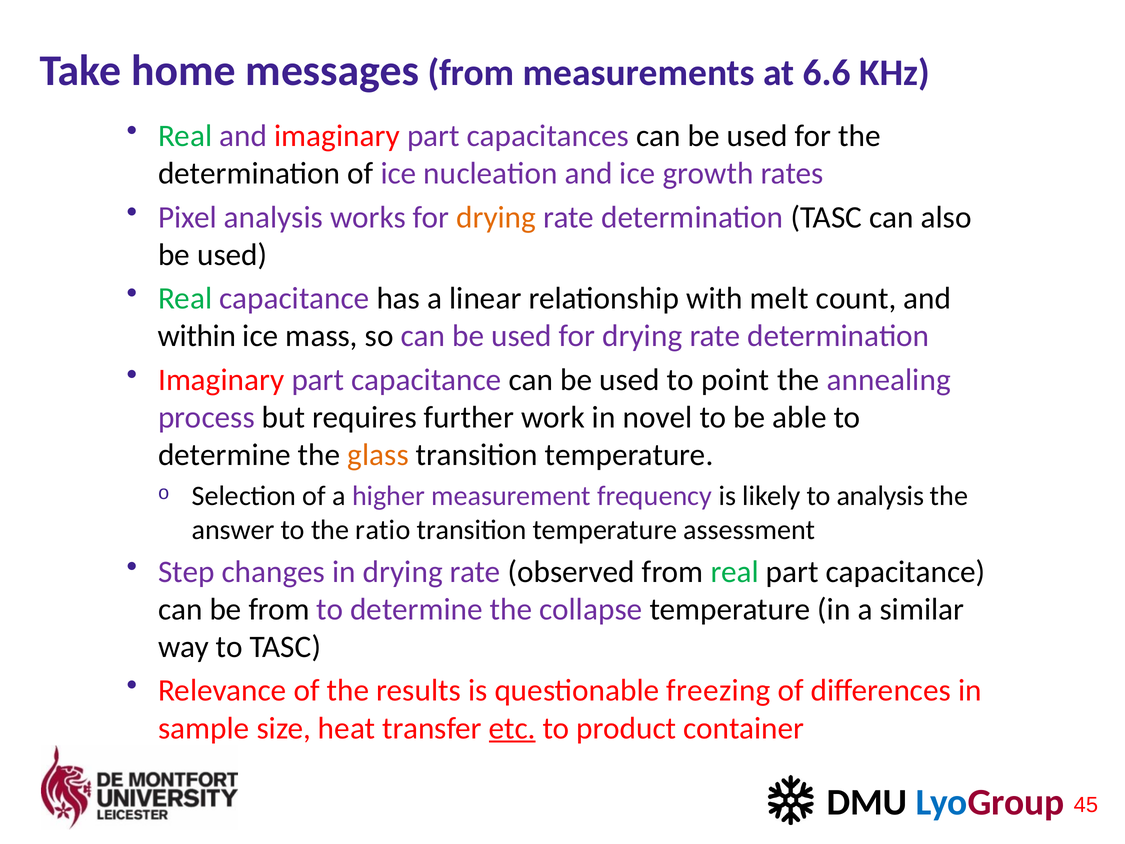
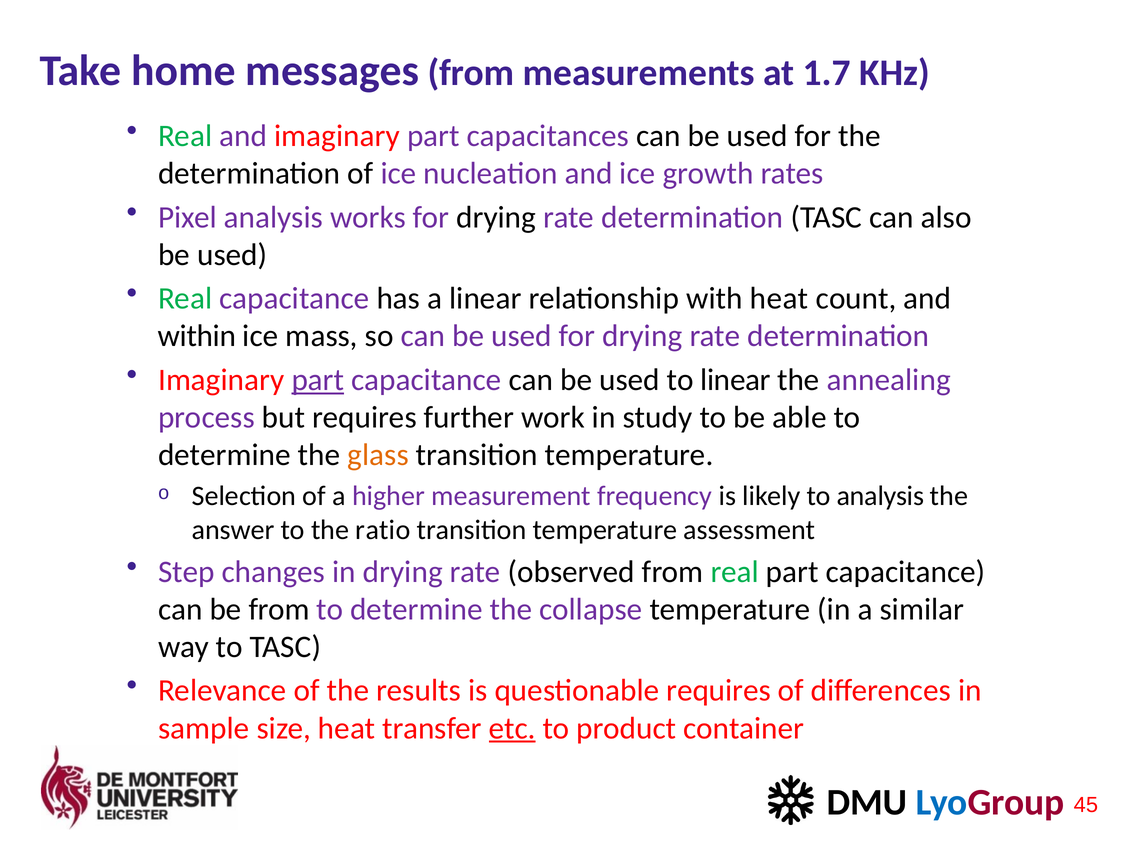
6.6: 6.6 -> 1.7
drying at (496, 217) colour: orange -> black
with melt: melt -> heat
part at (318, 380) underline: none -> present
to point: point -> linear
novel: novel -> study
questionable freezing: freezing -> requires
